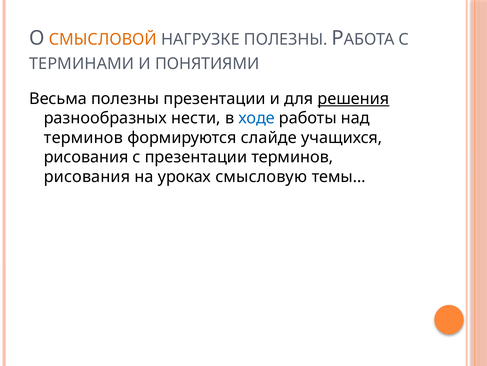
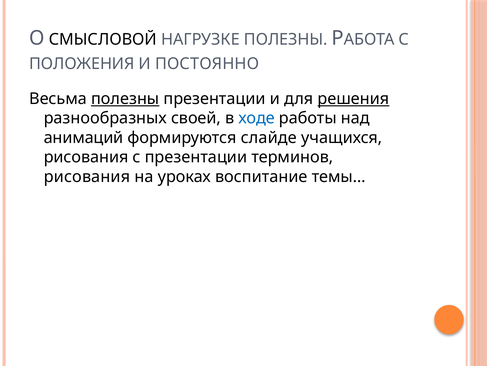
СМЫСЛОВОЙ colour: orange -> black
ТЕРМИНАМИ: ТЕРМИНАМИ -> ПОЛОЖЕНИЯ
ПОНЯТИЯМИ: ПОНЯТИЯМИ -> ПОСТОЯННО
полезны at (125, 99) underline: none -> present
нести: нести -> своей
терминов at (83, 137): терминов -> анимаций
смысловую: смысловую -> воспитание
